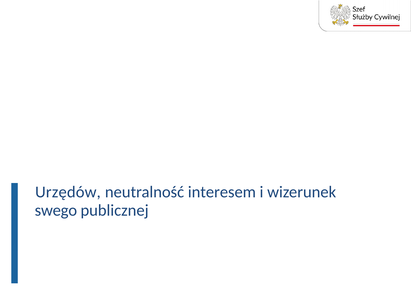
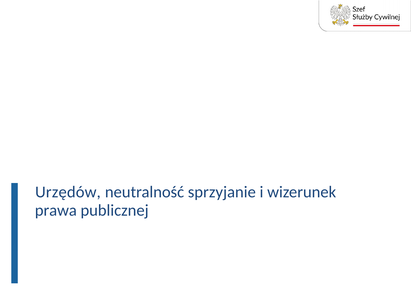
interesem: interesem -> sprzyjanie
swego: swego -> prawa
